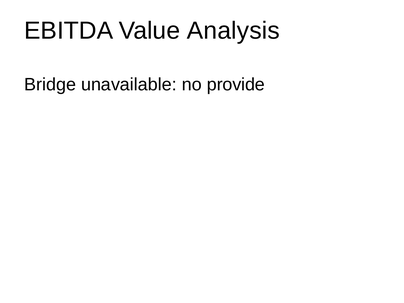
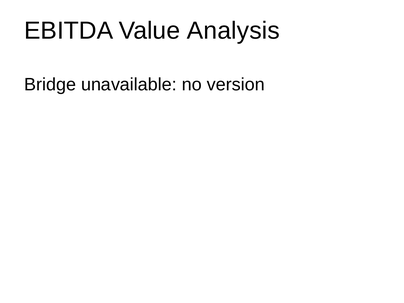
provide: provide -> version
